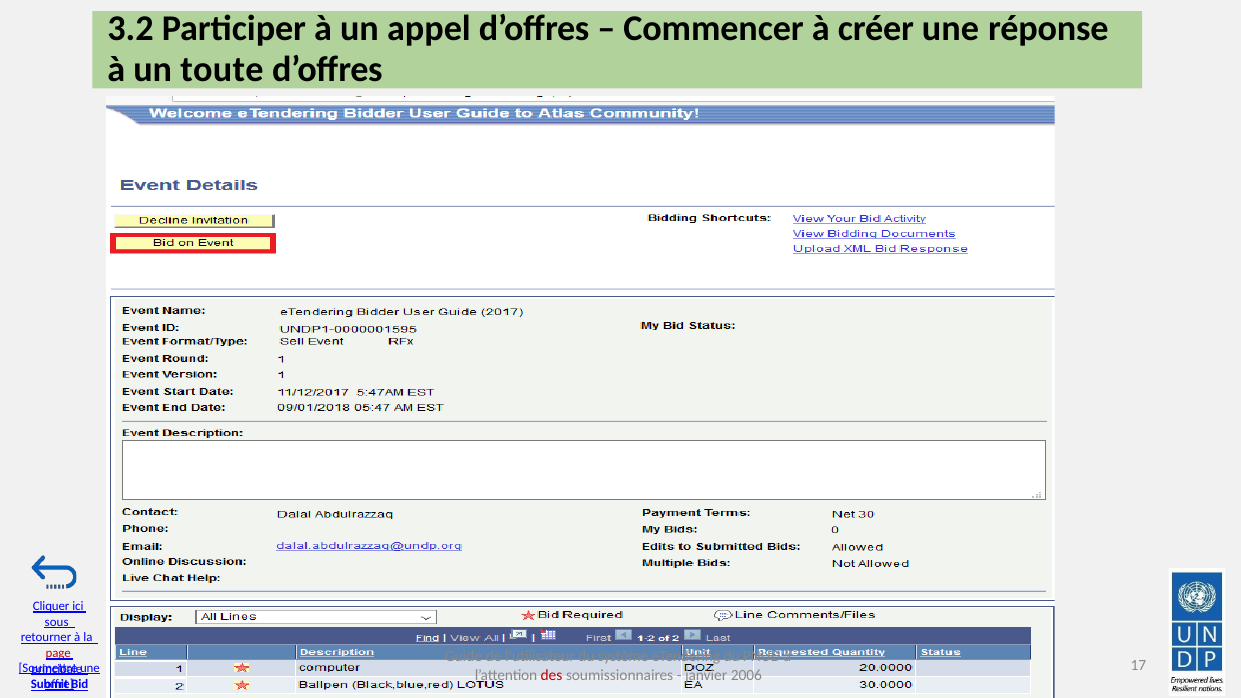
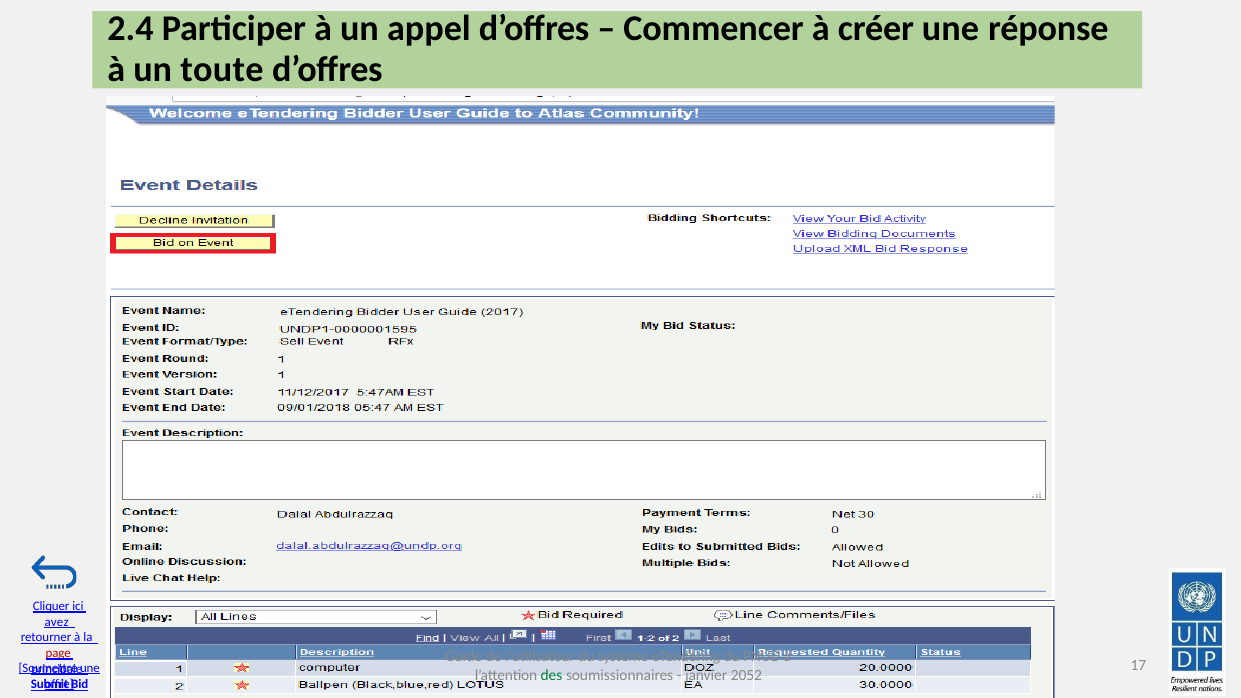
3.2: 3.2 -> 2.4
sous: sous -> avez
des colour: red -> green
2006: 2006 -> 2052
